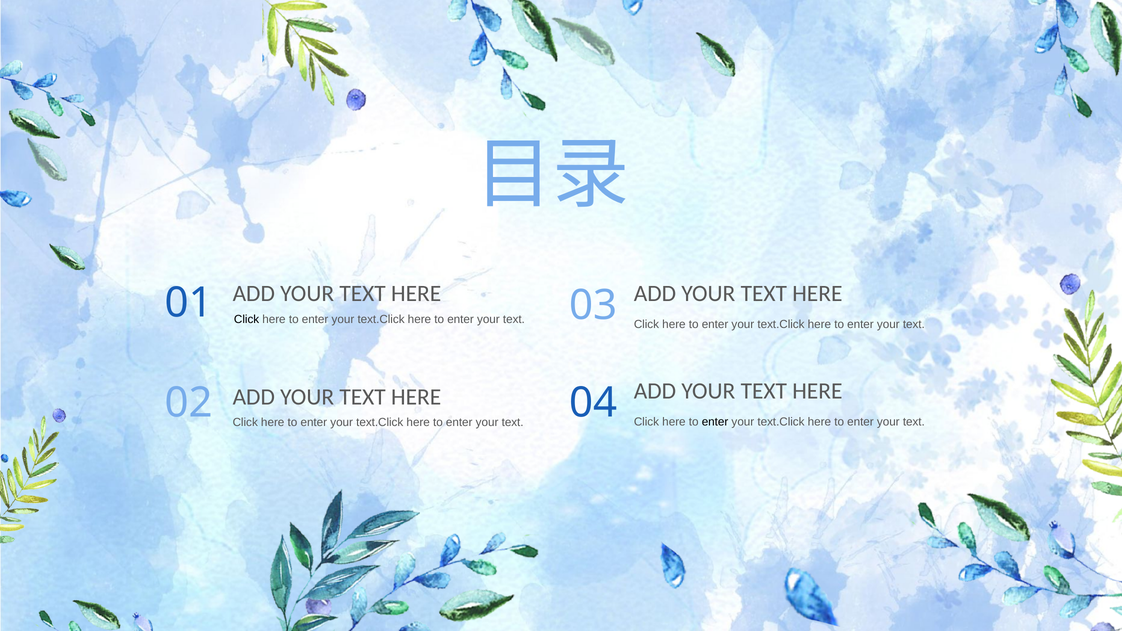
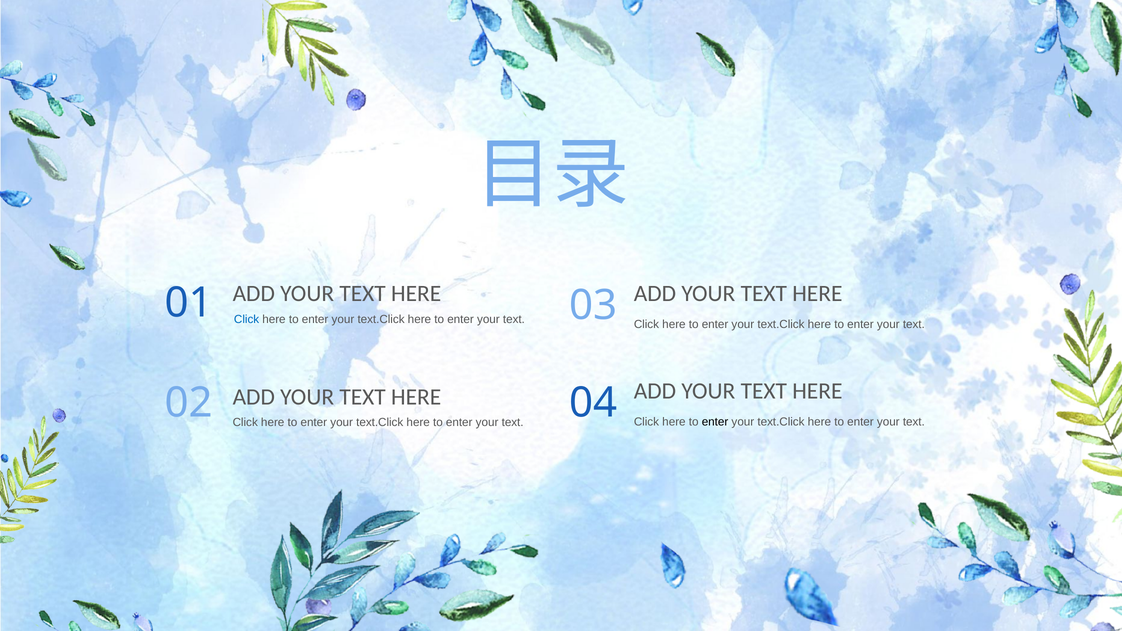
Click at (247, 319) colour: black -> blue
